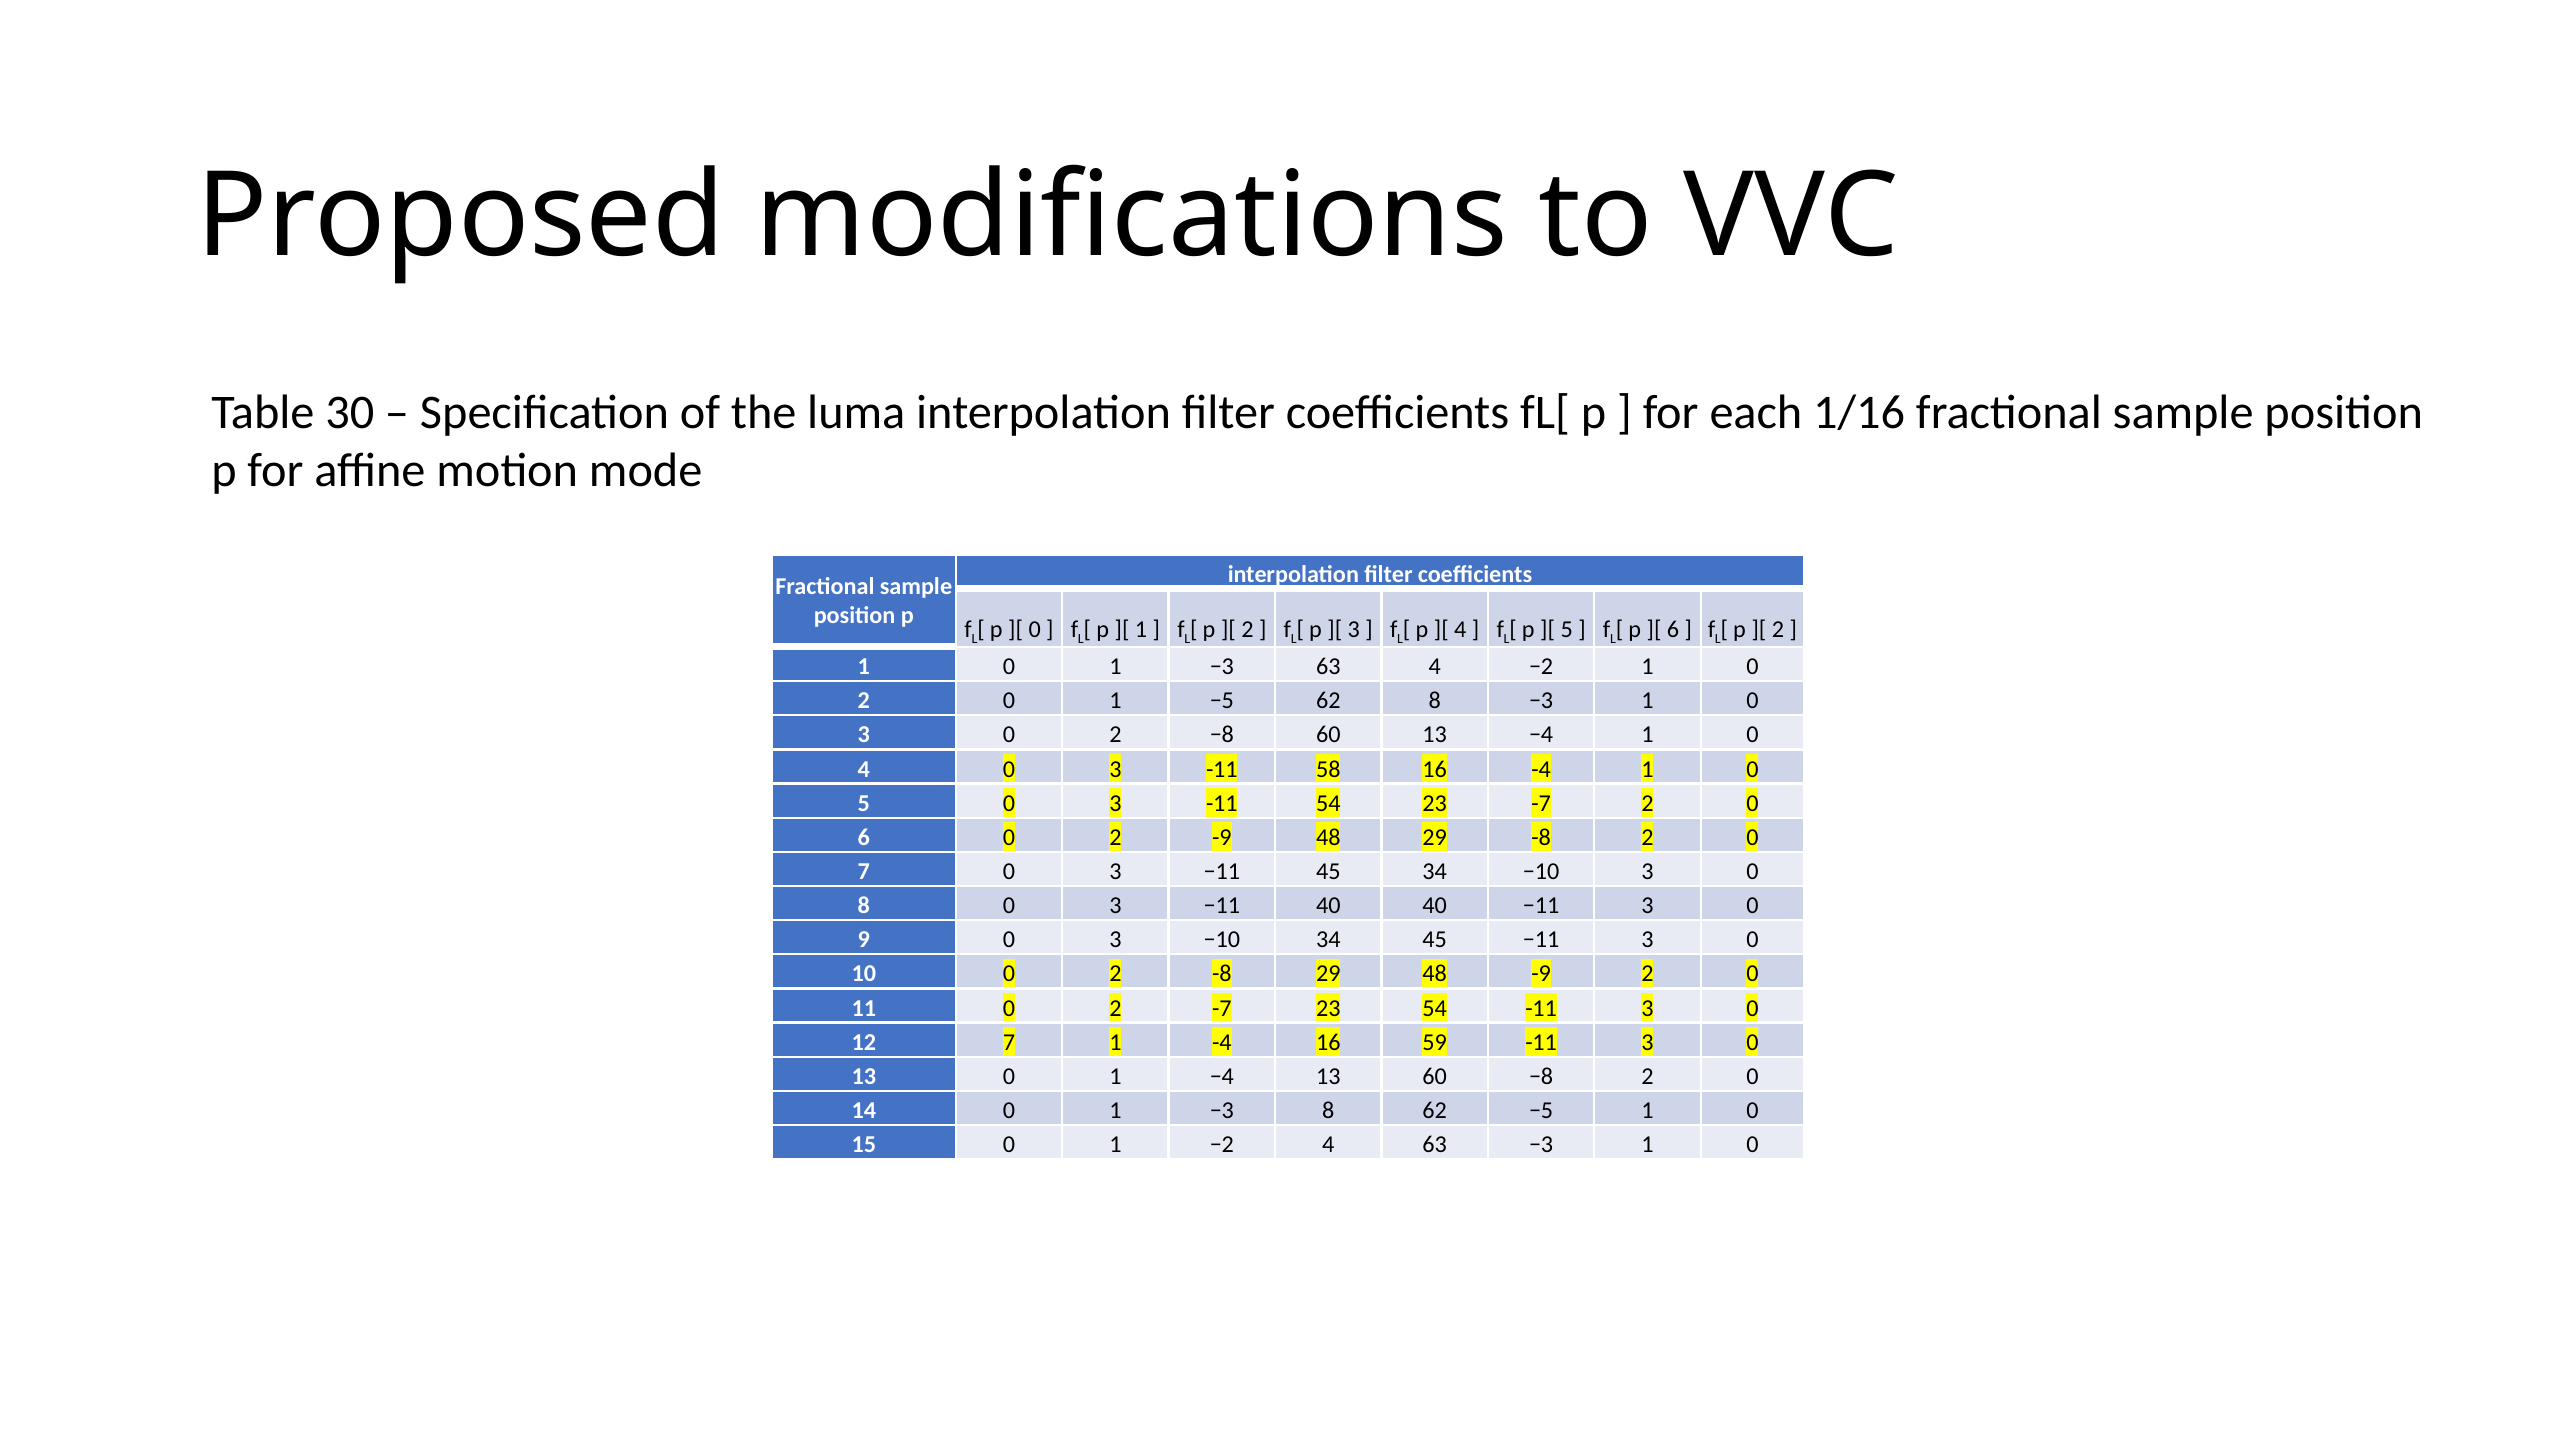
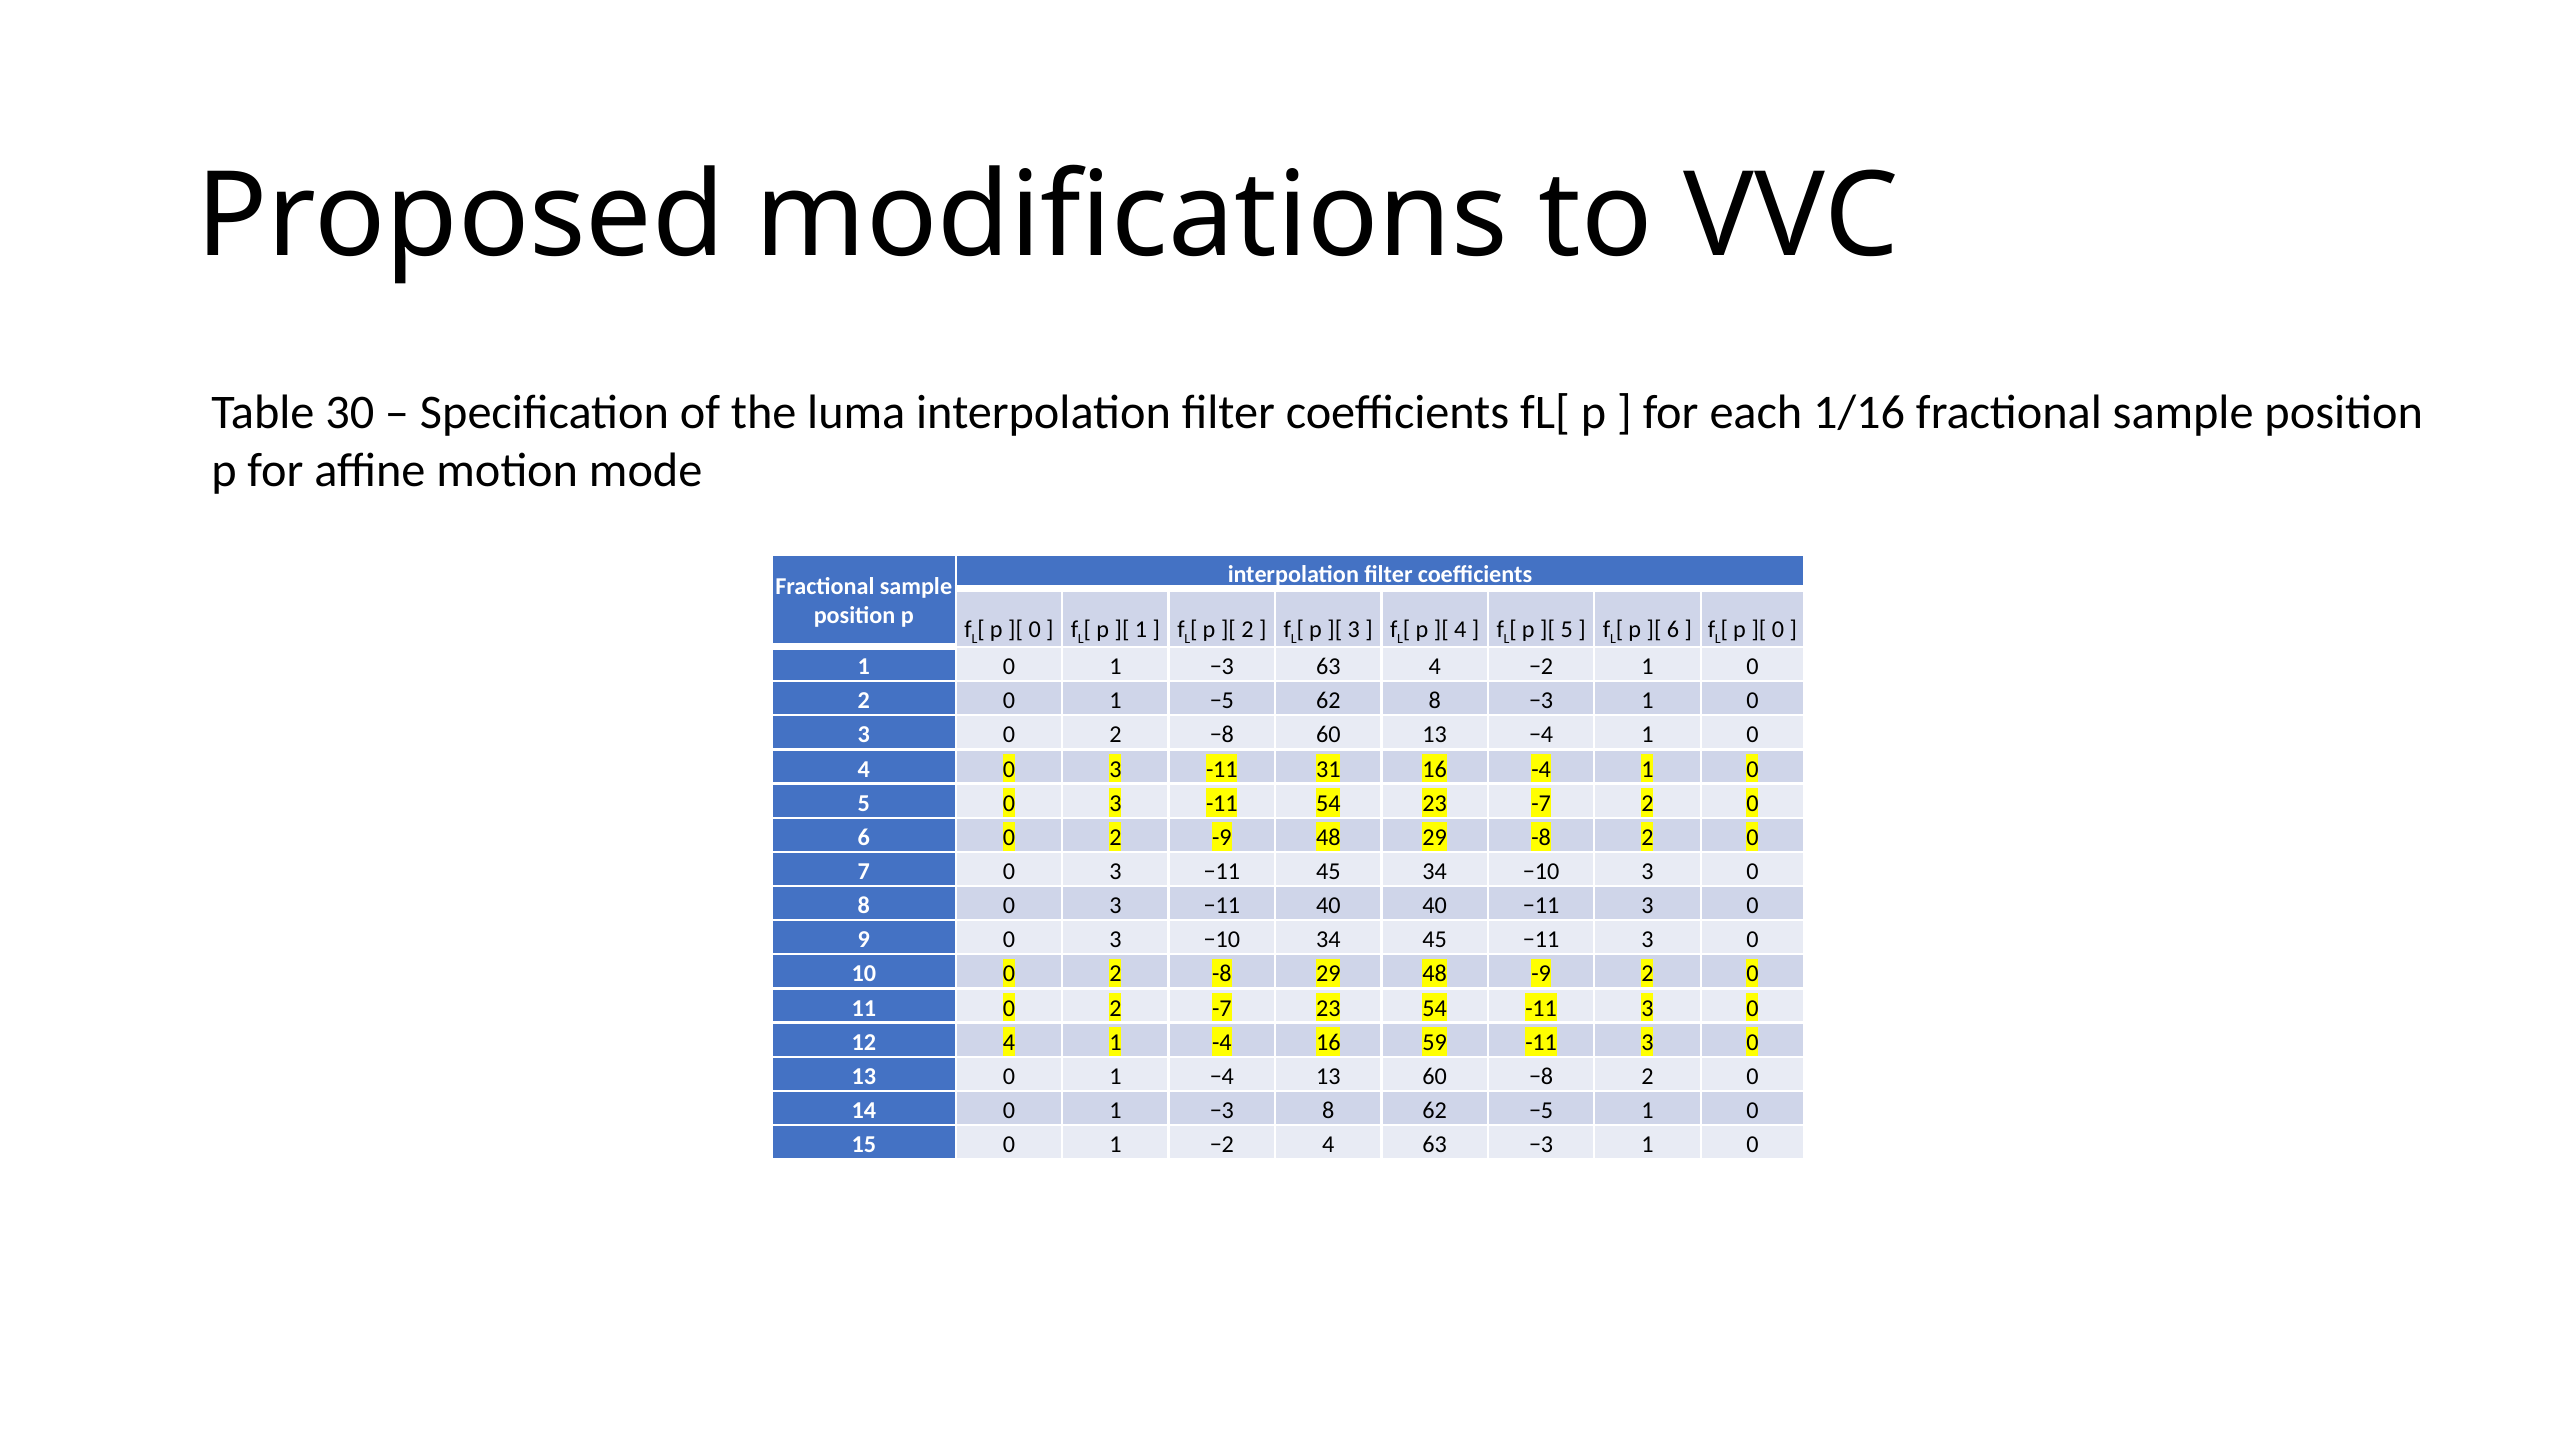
2 at (1778, 629): 2 -> 0
58: 58 -> 31
12 7: 7 -> 4
